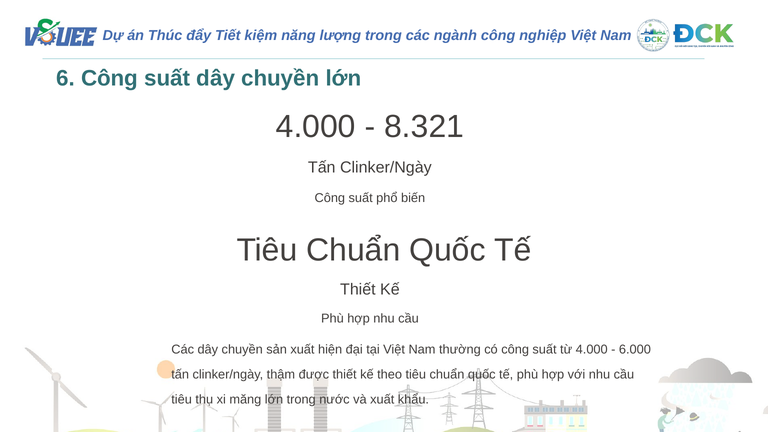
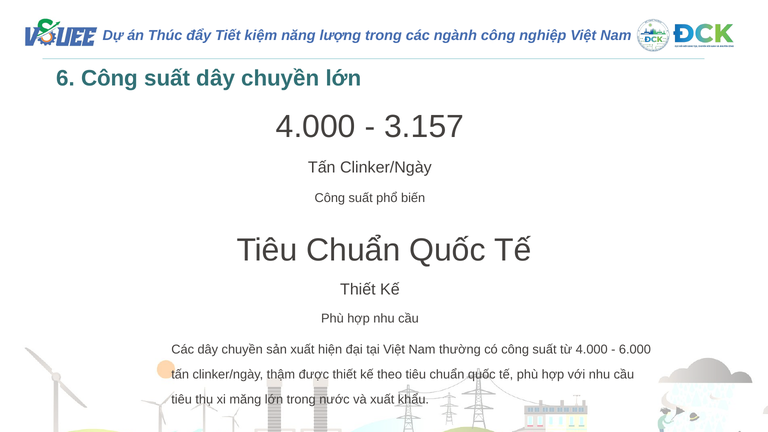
8.321: 8.321 -> 3.157
